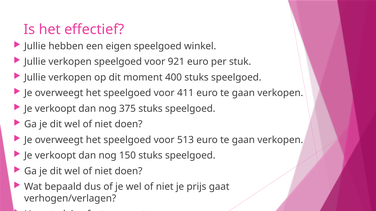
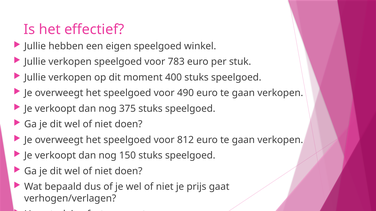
921: 921 -> 783
411: 411 -> 490
513: 513 -> 812
